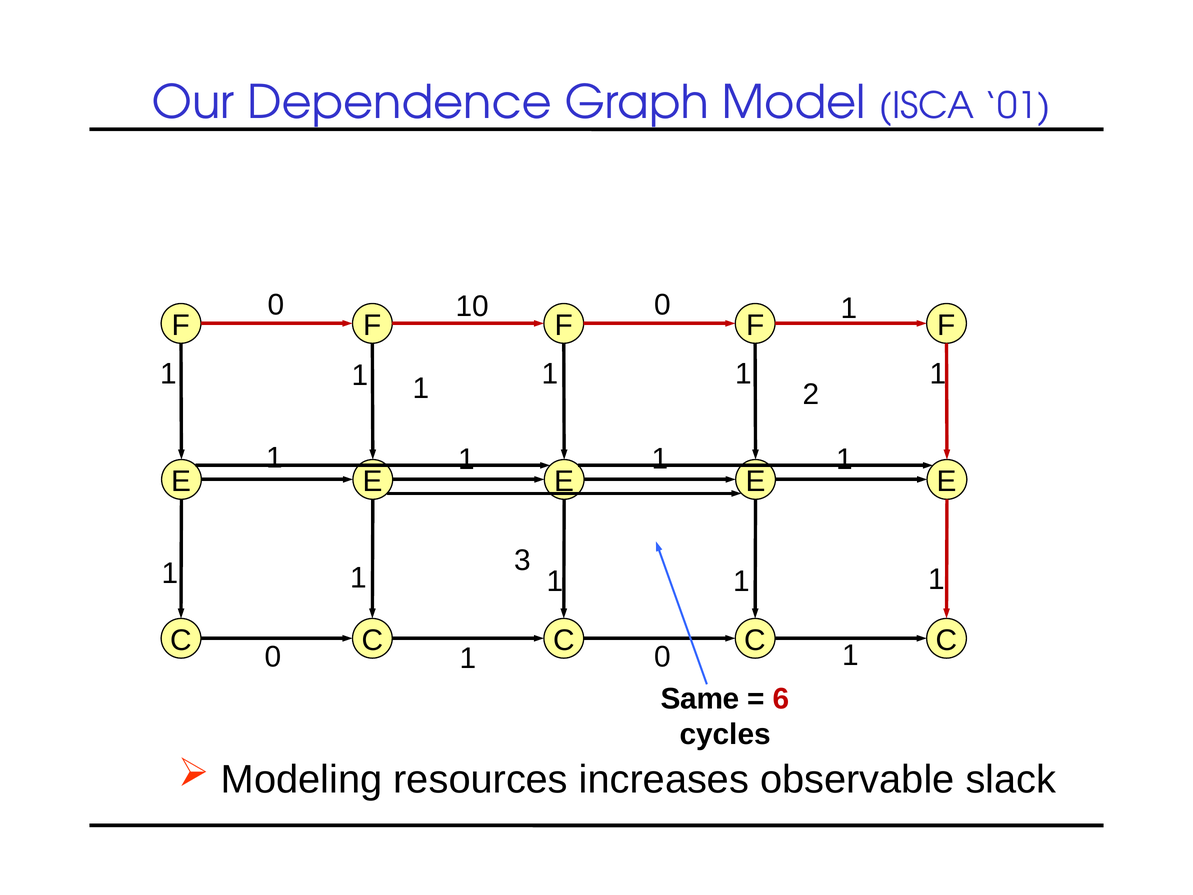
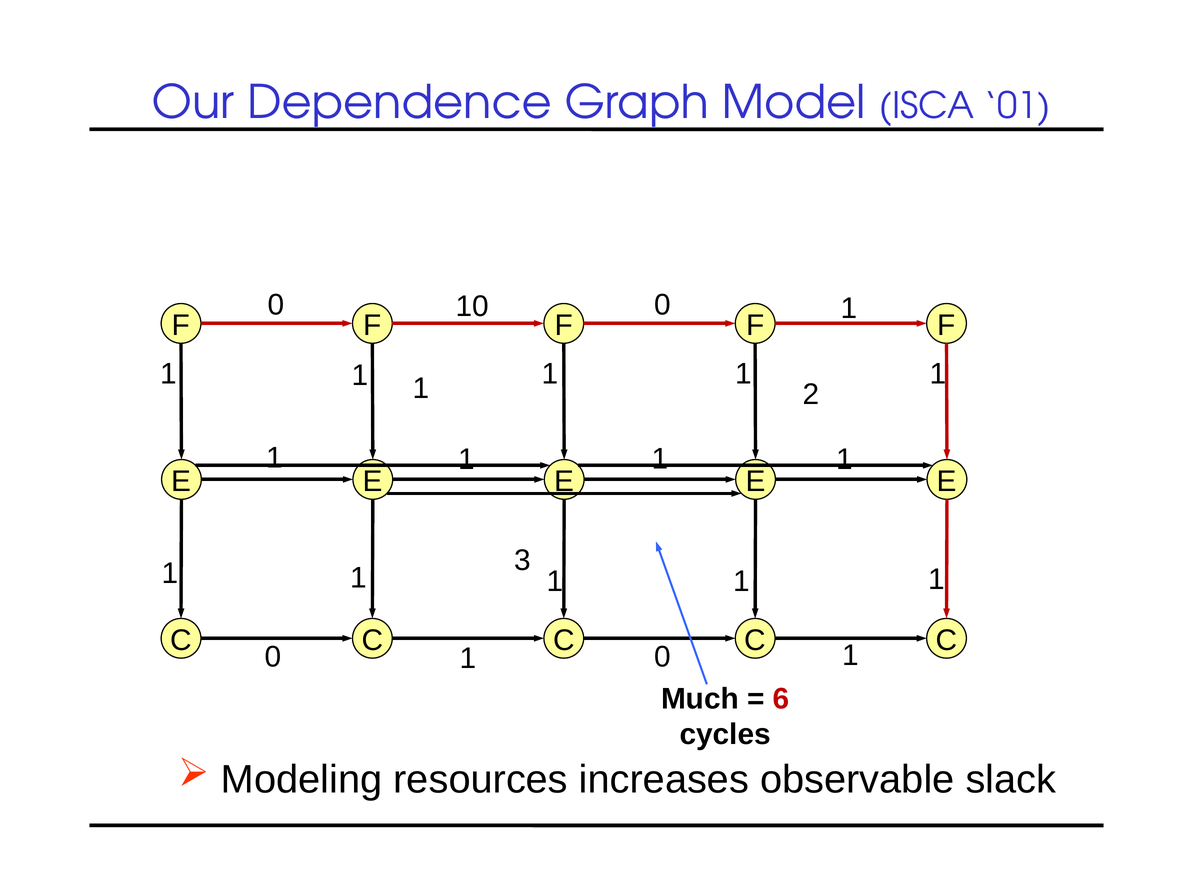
Same: Same -> Much
